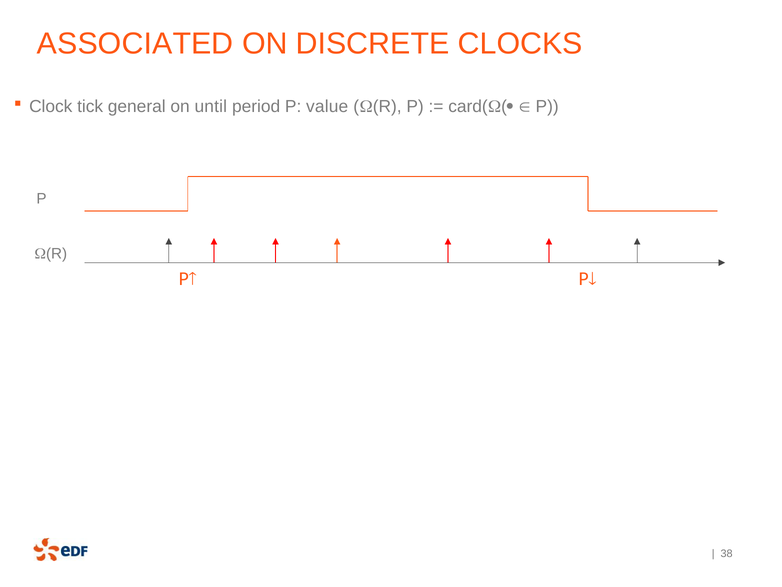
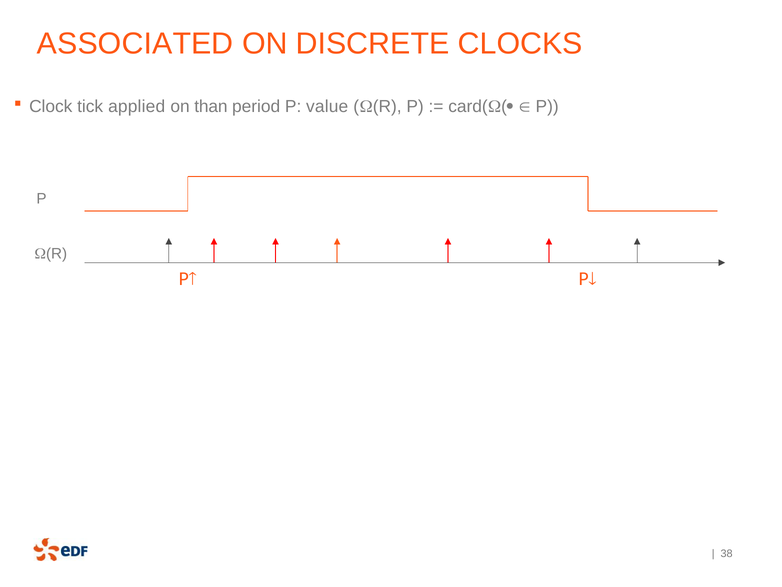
general: general -> applied
until: until -> than
